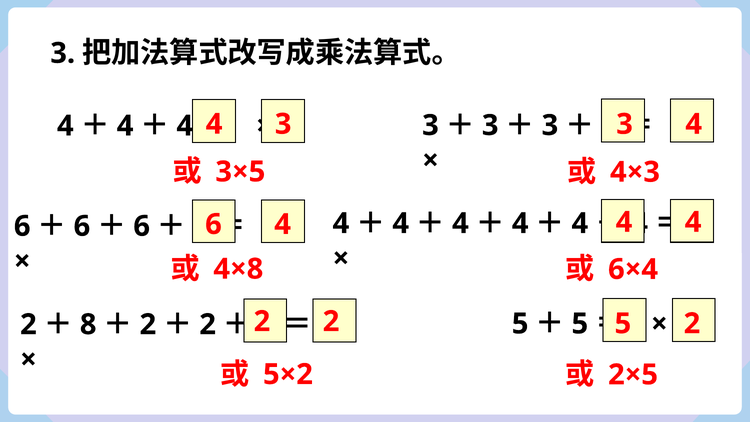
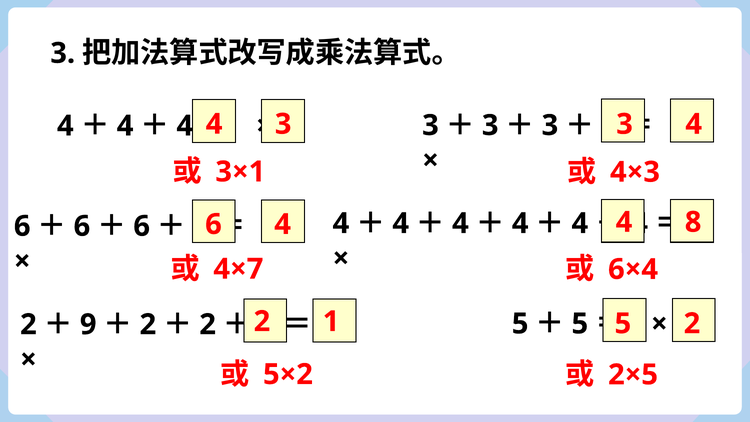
3×5: 3×5 -> 3×1
4 at (693, 222): 4 -> 8
4×8: 4×8 -> 4×7
2 at (331, 321): 2 -> 1
8: 8 -> 9
